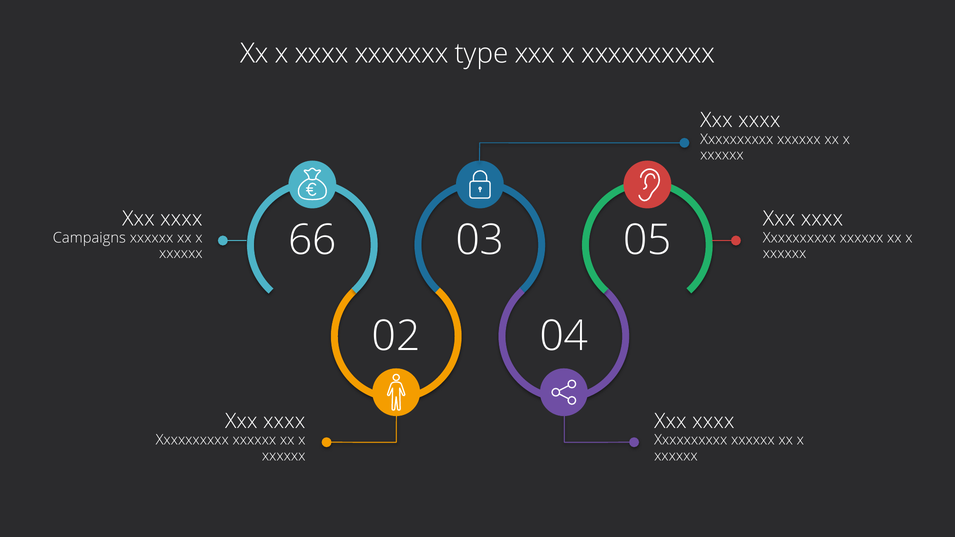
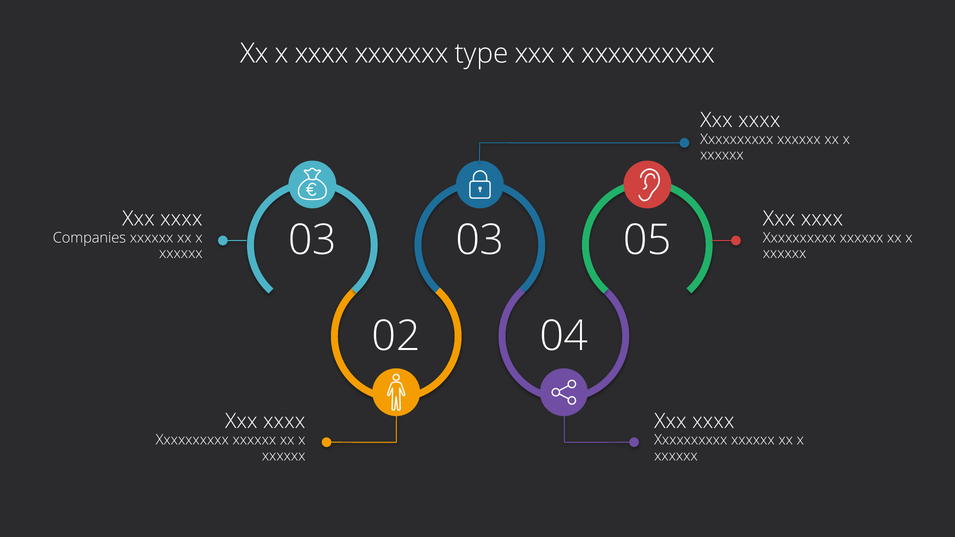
Campaigns: Campaigns -> Companies
xxxxxx 66: 66 -> 03
